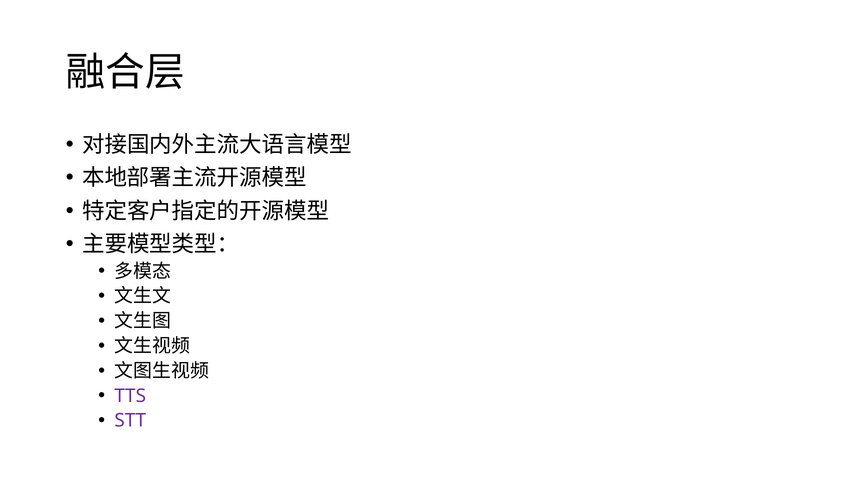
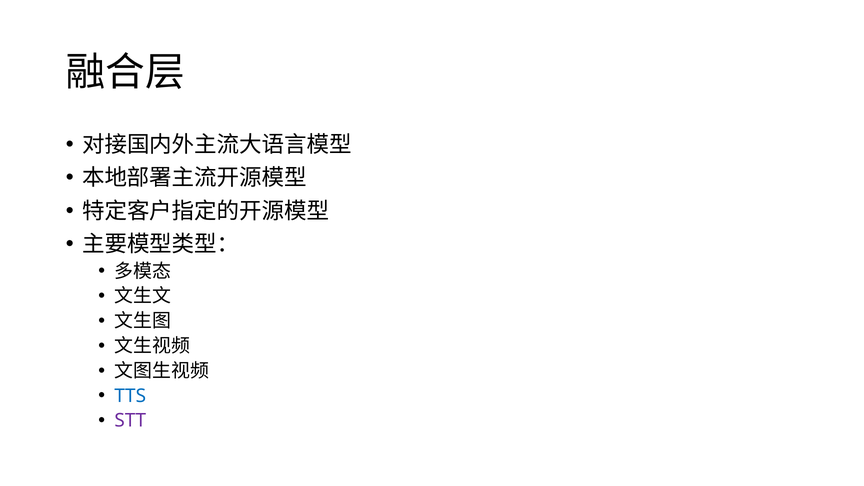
TTS colour: purple -> blue
